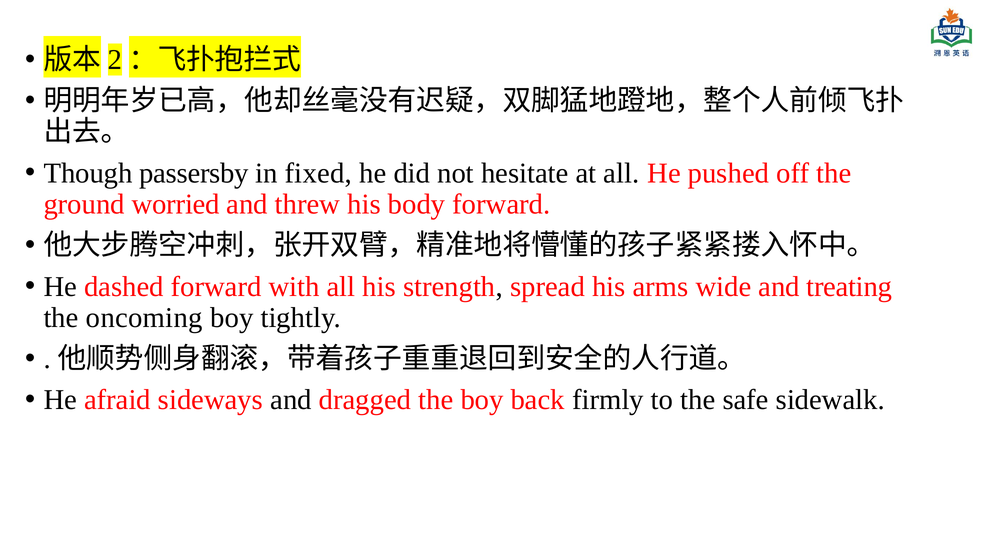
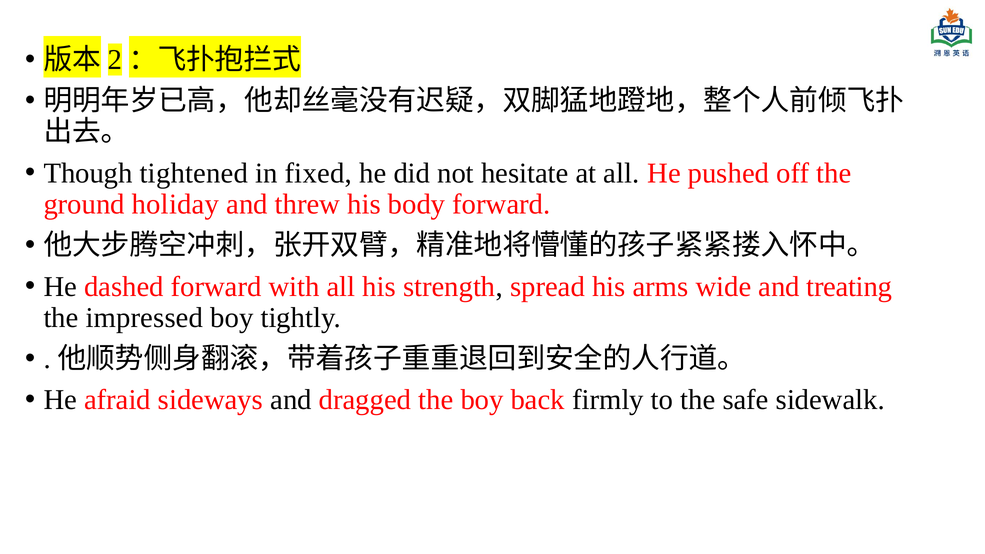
passersby: passersby -> tightened
worried: worried -> holiday
oncoming: oncoming -> impressed
